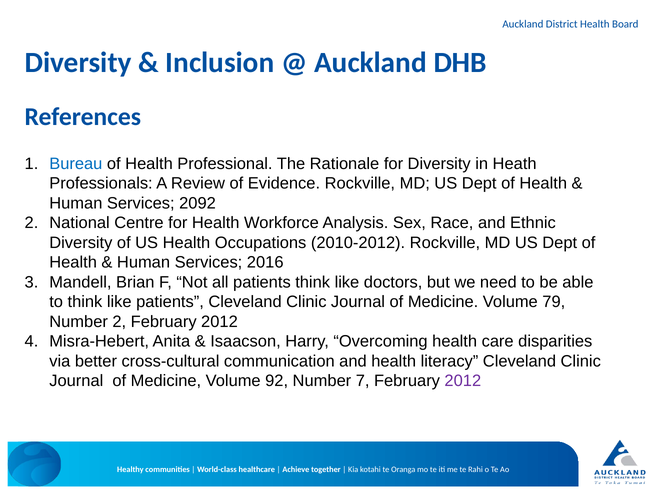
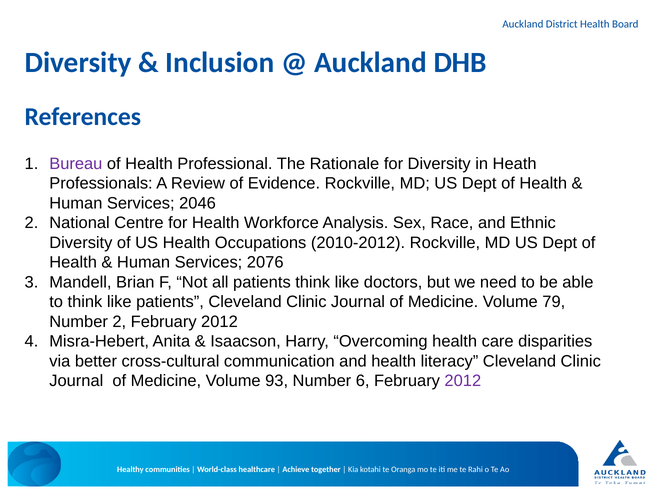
Bureau colour: blue -> purple
2092: 2092 -> 2046
2016: 2016 -> 2076
92: 92 -> 93
7: 7 -> 6
